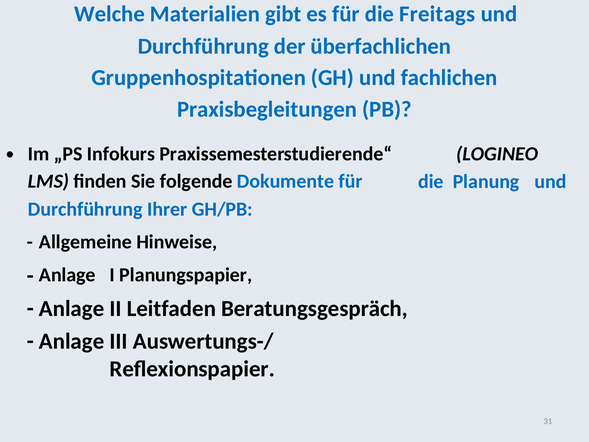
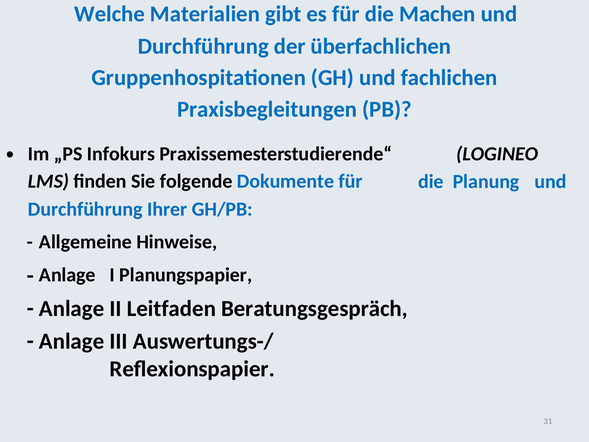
Freitags: Freitags -> Machen
